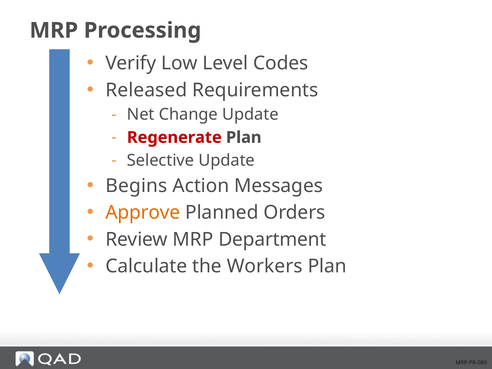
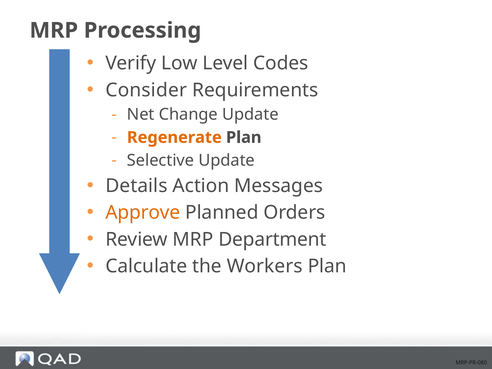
Released: Released -> Consider
Regenerate colour: red -> orange
Begins: Begins -> Details
